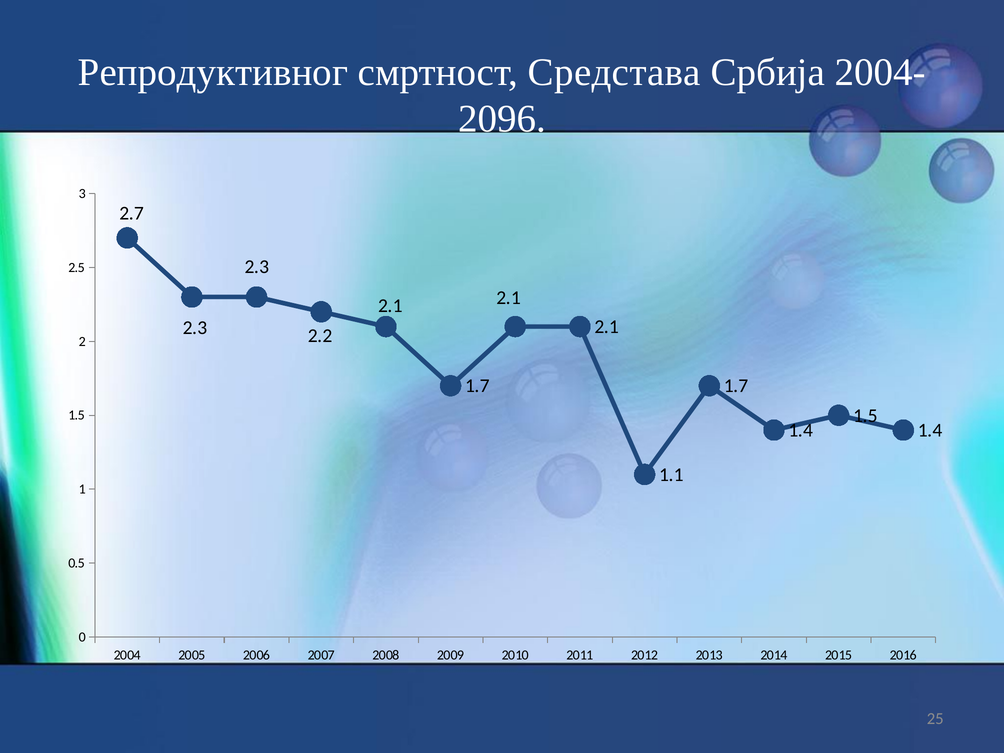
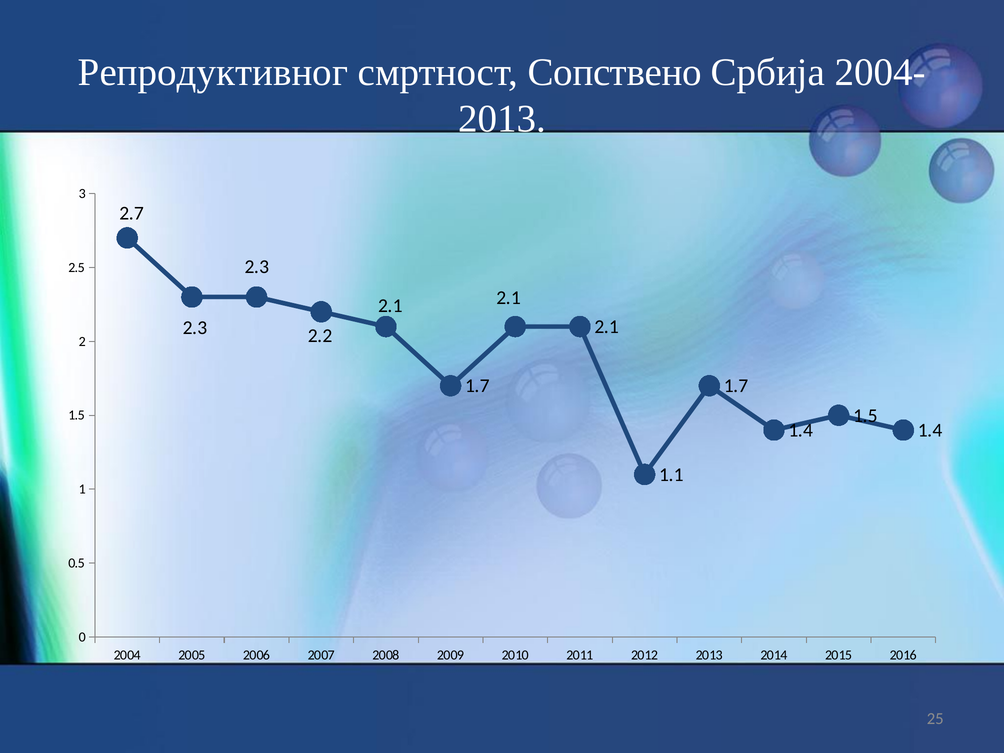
Средстава: Средстава -> Сопствено
2096 at (502, 119): 2096 -> 2013
